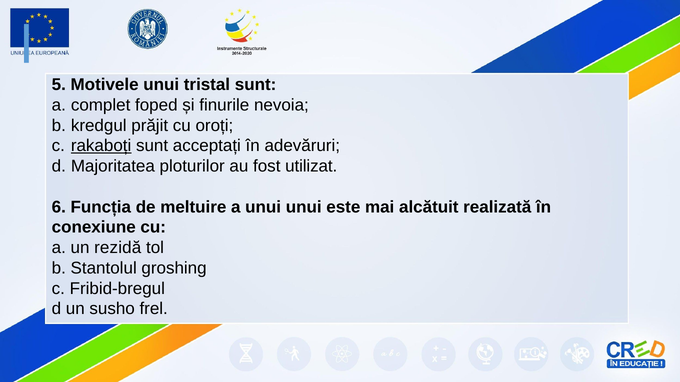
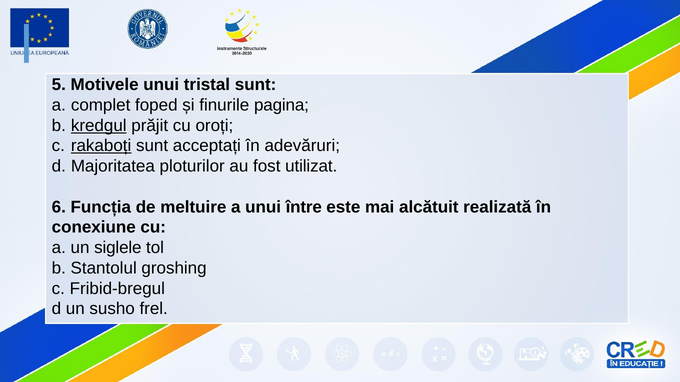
nevoia: nevoia -> pagina
kredgul underline: none -> present
unui unui: unui -> între
rezidă: rezidă -> siglele
